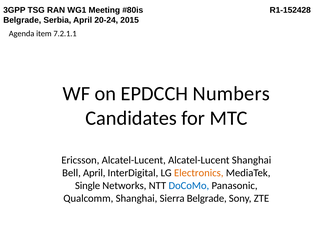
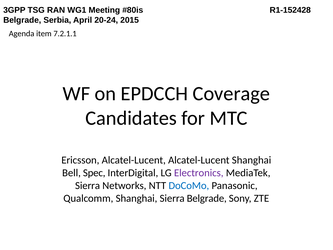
Numbers: Numbers -> Coverage
Bell April: April -> Spec
Electronics colour: orange -> purple
Single at (88, 185): Single -> Sierra
